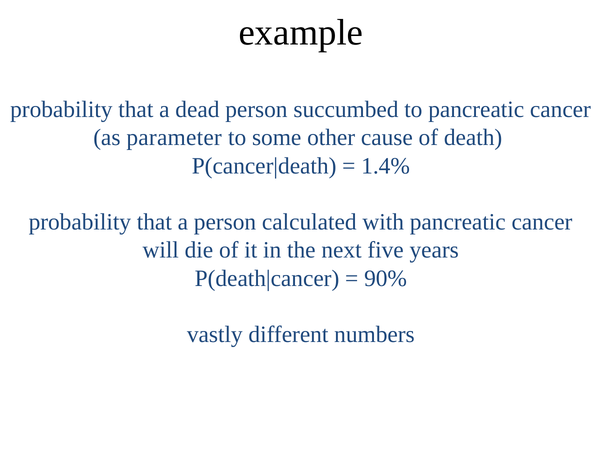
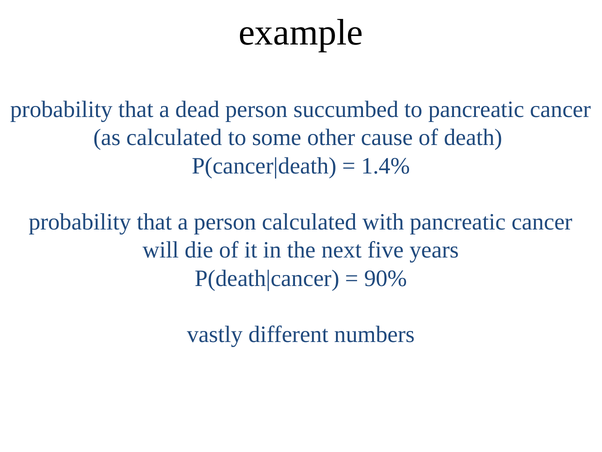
as parameter: parameter -> calculated
